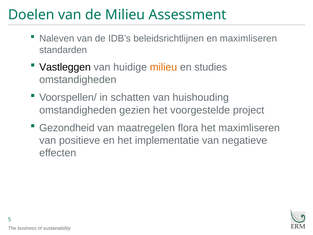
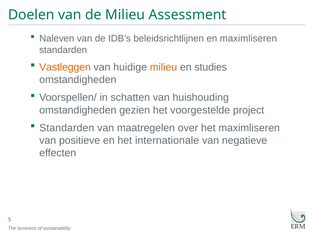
Vastleggen colour: black -> orange
Gezondheid at (67, 128): Gezondheid -> Standarden
flora: flora -> over
implementatie: implementatie -> internationale
